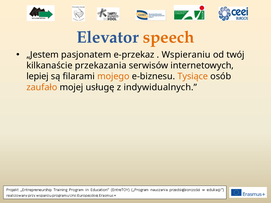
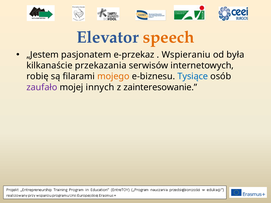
twój: twój -> była
lepiej: lepiej -> robię
Tysiące colour: orange -> blue
zaufało colour: orange -> purple
usługę: usługę -> innych
indywidualnych: indywidualnych -> zainteresowanie
